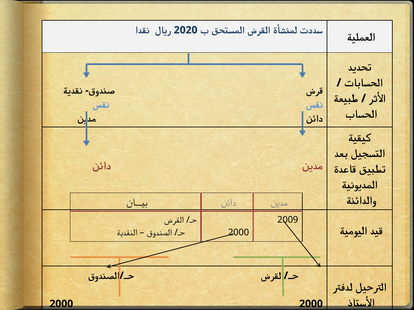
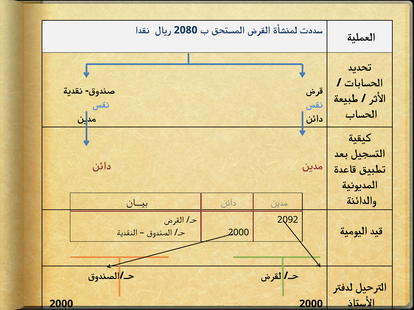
2020: 2020 -> 2080
2009: 2009 -> 2092
